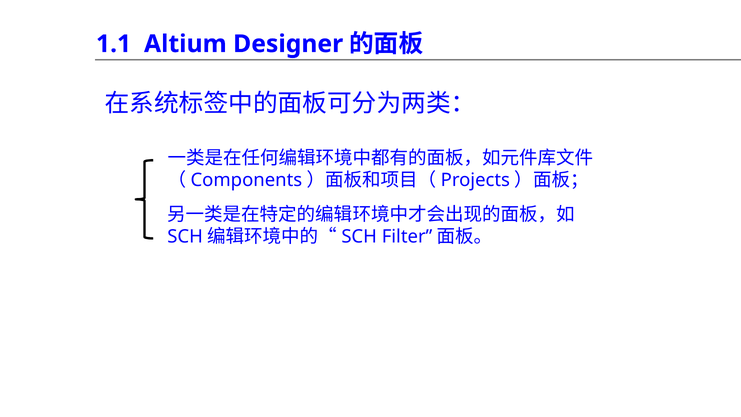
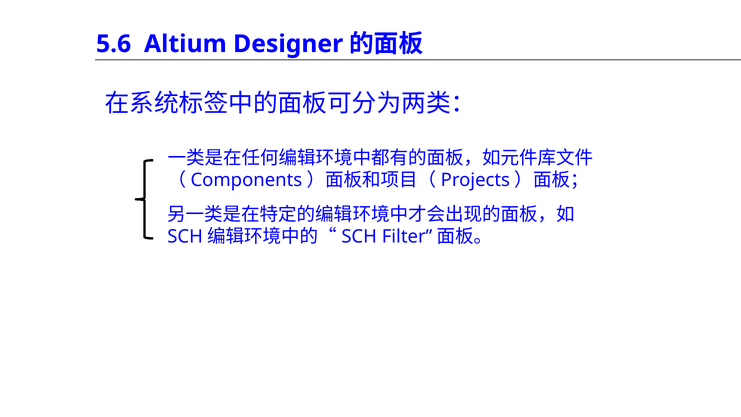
1.1: 1.1 -> 5.6
